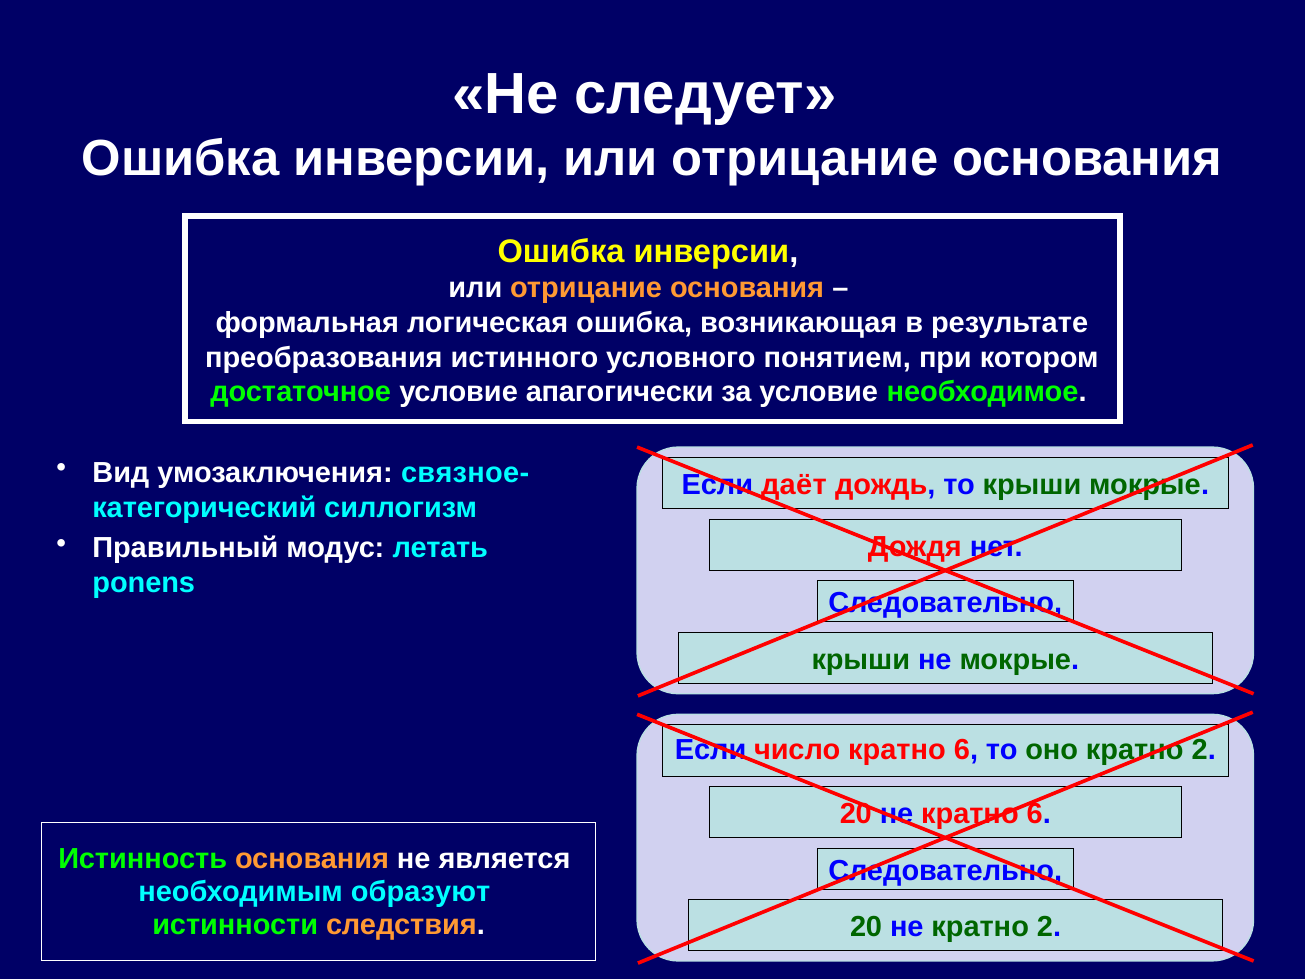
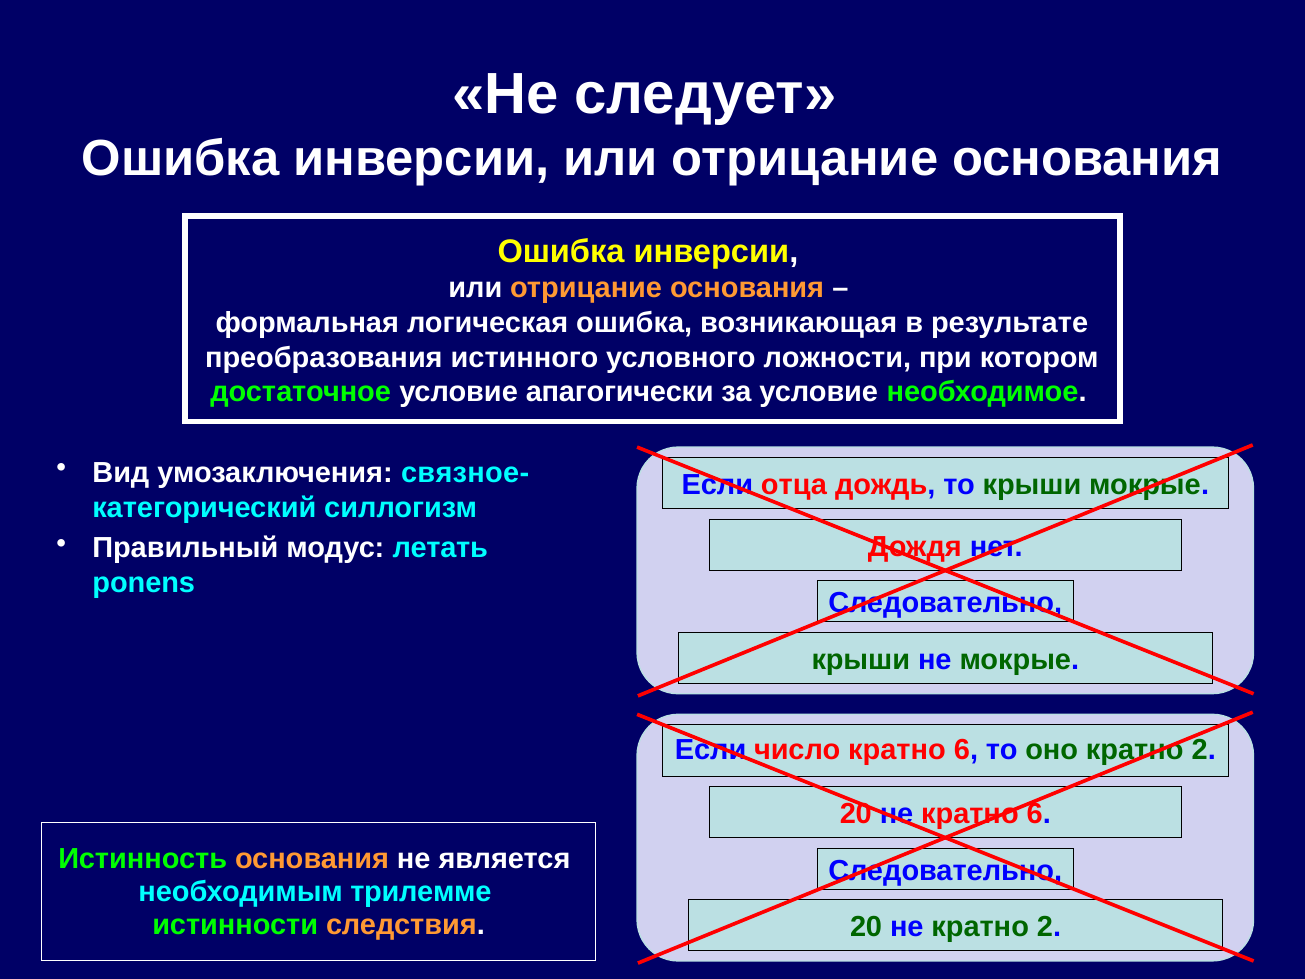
понятием: понятием -> ложности
даёт: даёт -> отца
образуют: образуют -> трилемме
